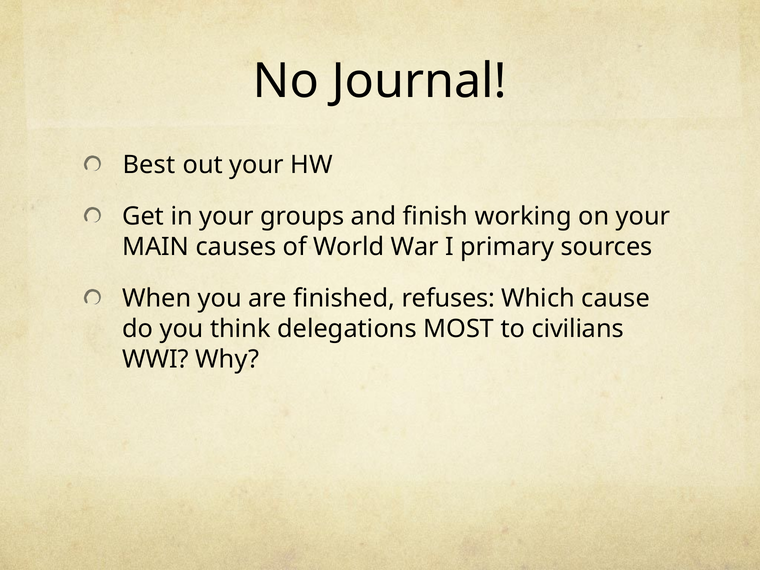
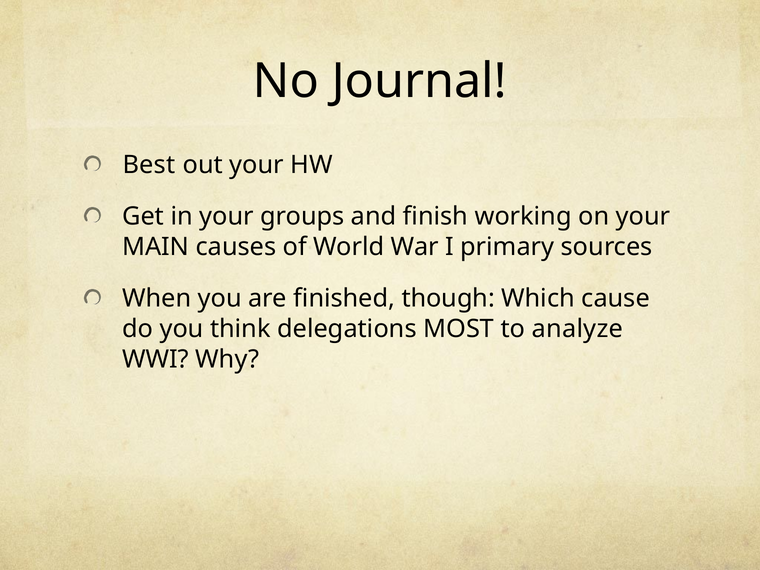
refuses: refuses -> though
civilians: civilians -> analyze
